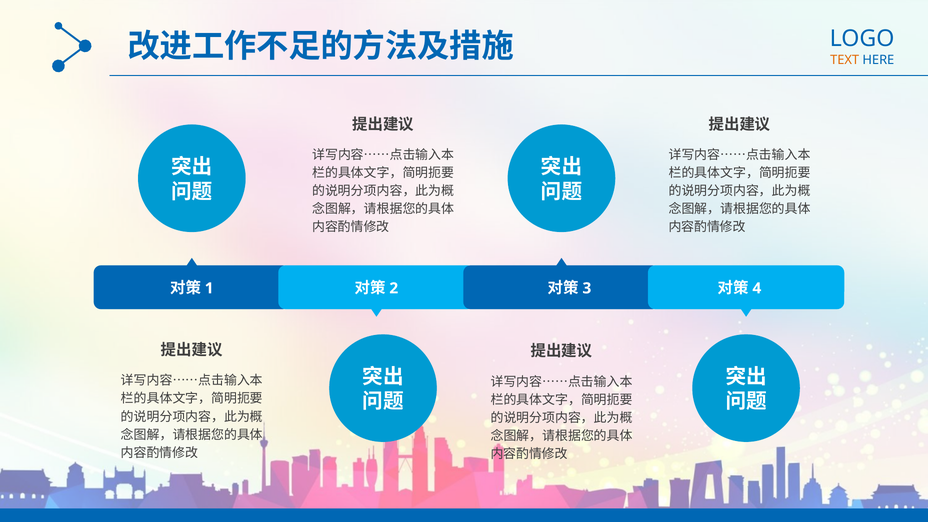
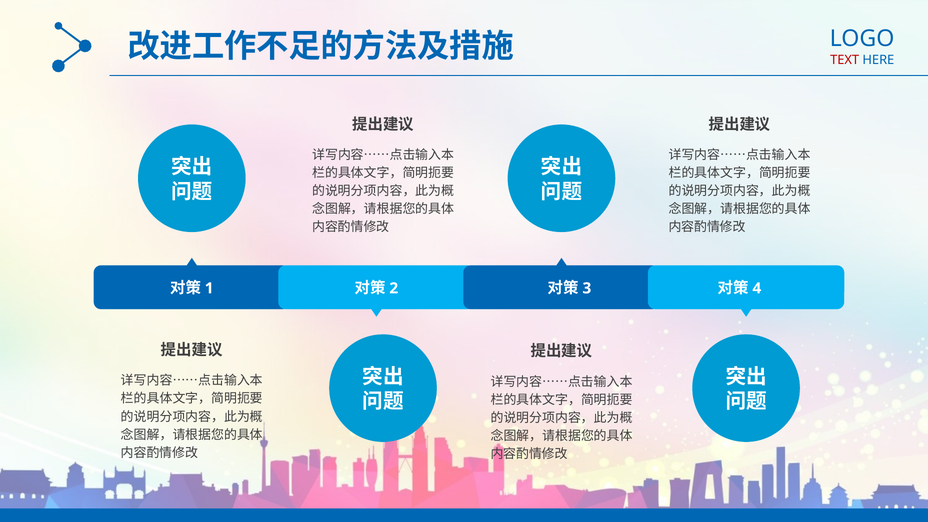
TEXT colour: orange -> red
